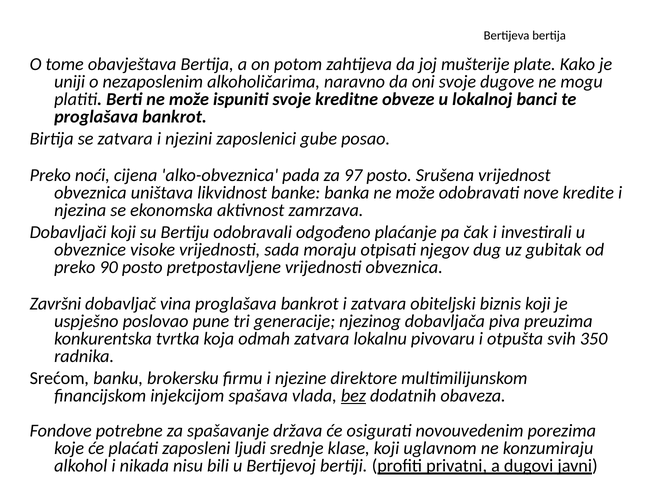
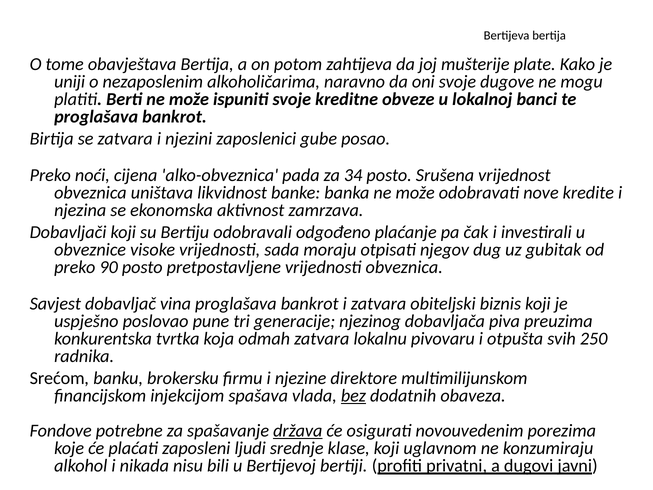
97: 97 -> 34
Završni: Završni -> Savjest
350: 350 -> 250
država underline: none -> present
